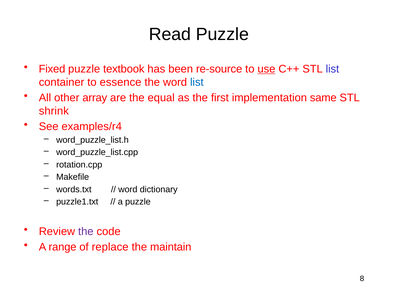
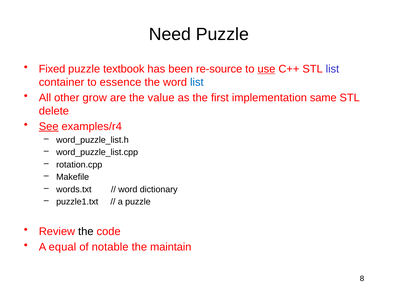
Read: Read -> Need
array: array -> grow
equal: equal -> value
shrink: shrink -> delete
See underline: none -> present
the at (86, 232) colour: purple -> black
range: range -> equal
replace: replace -> notable
